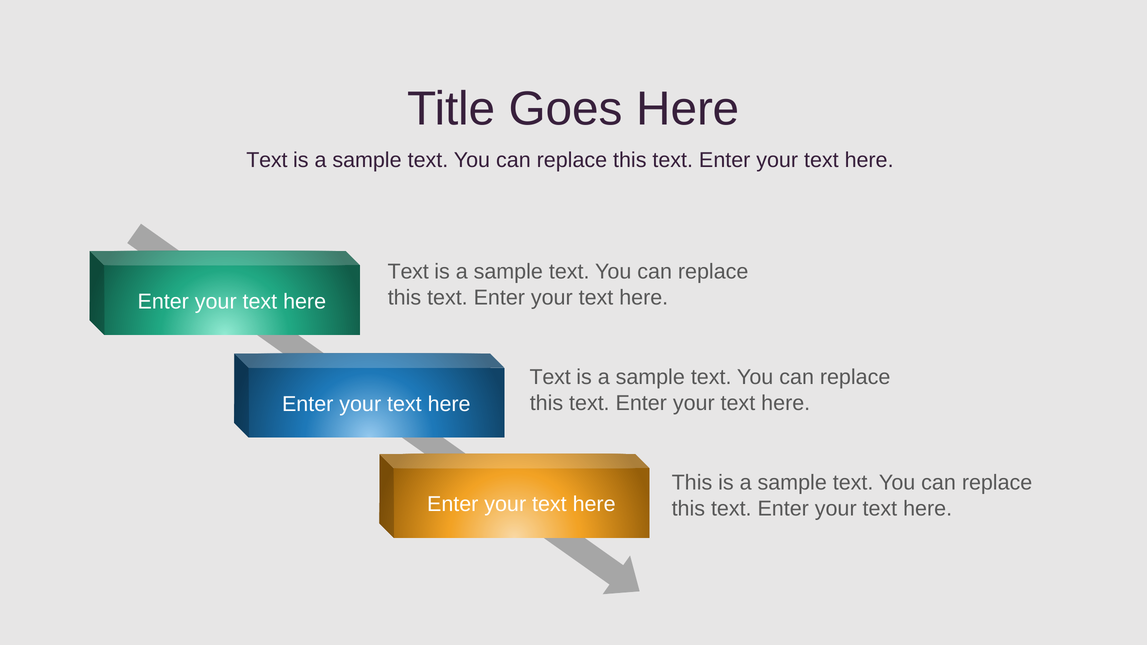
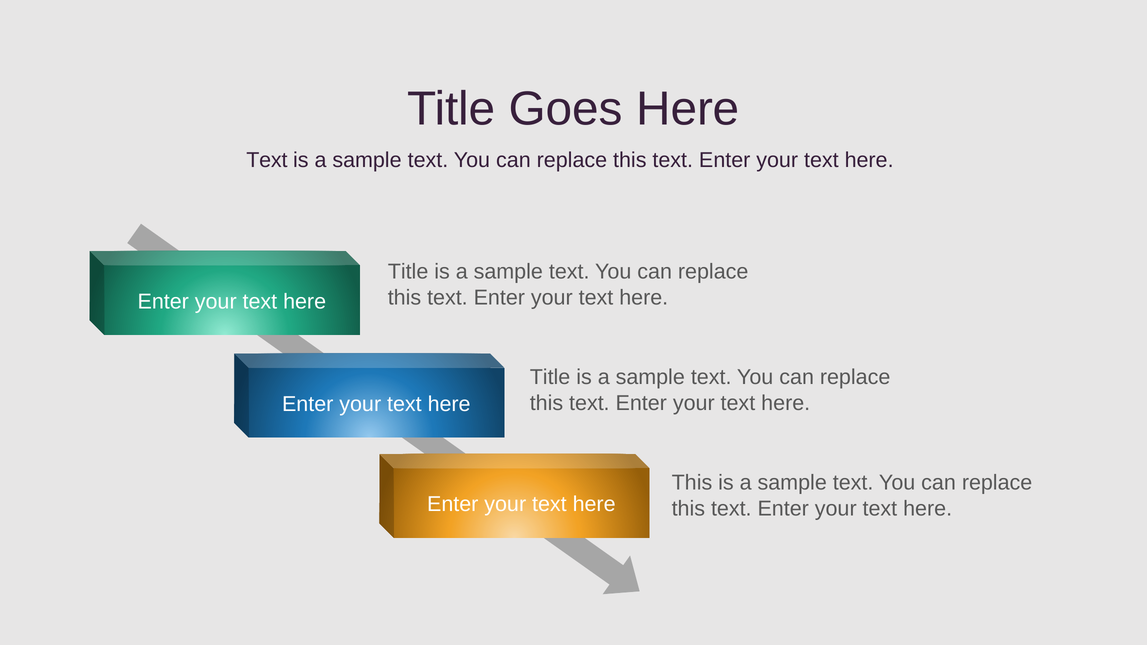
Text at (408, 272): Text -> Title
Text at (550, 377): Text -> Title
